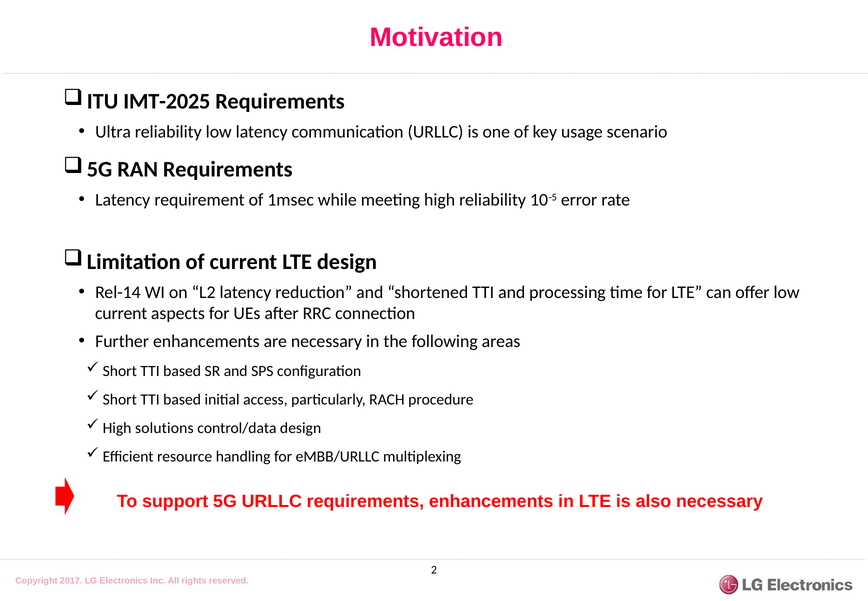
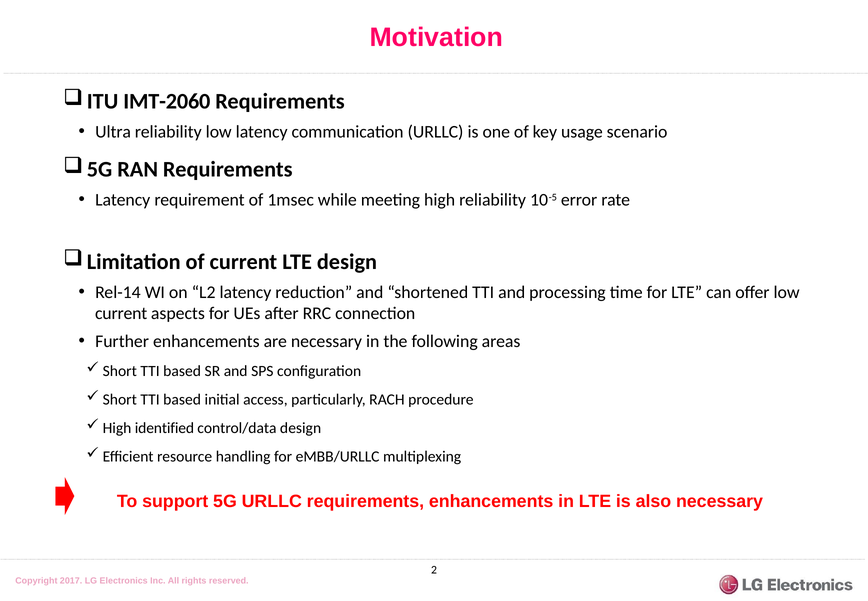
IMT-2025: IMT-2025 -> IMT-2060
solutions: solutions -> identified
